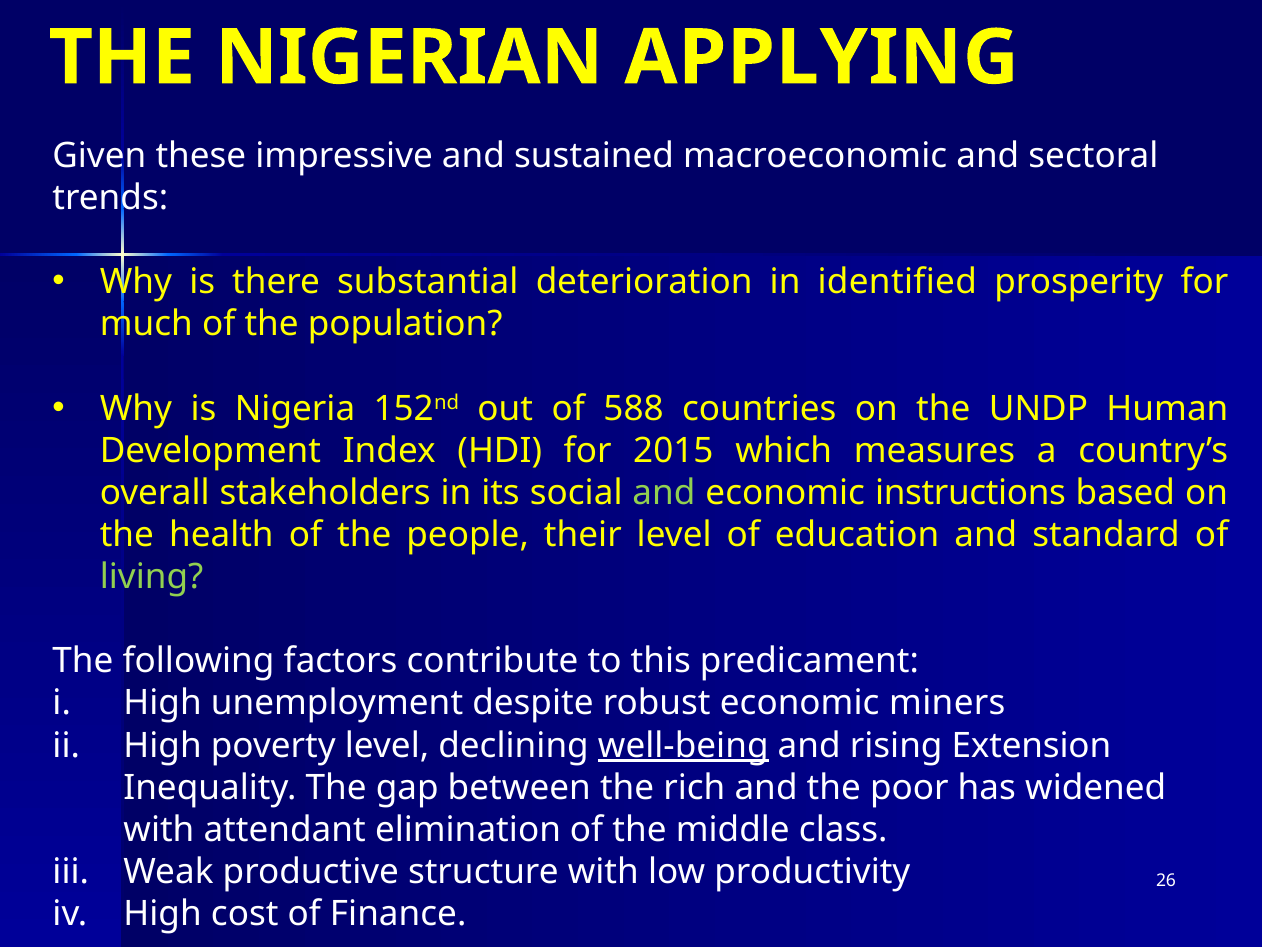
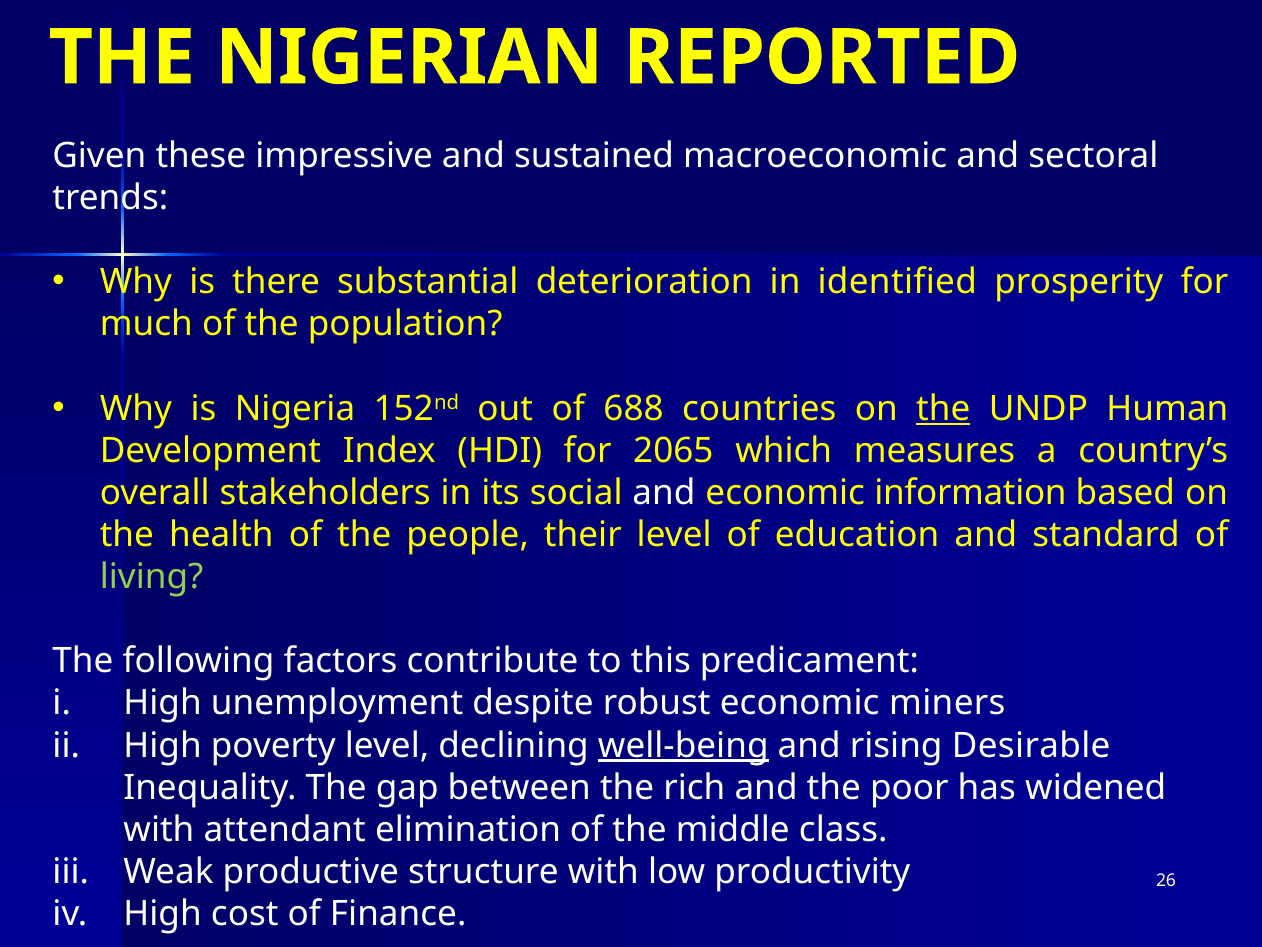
APPLYING: APPLYING -> REPORTED
588: 588 -> 688
the at (943, 408) underline: none -> present
2015: 2015 -> 2065
and at (664, 493) colour: light green -> white
instructions: instructions -> information
Extension: Extension -> Desirable
